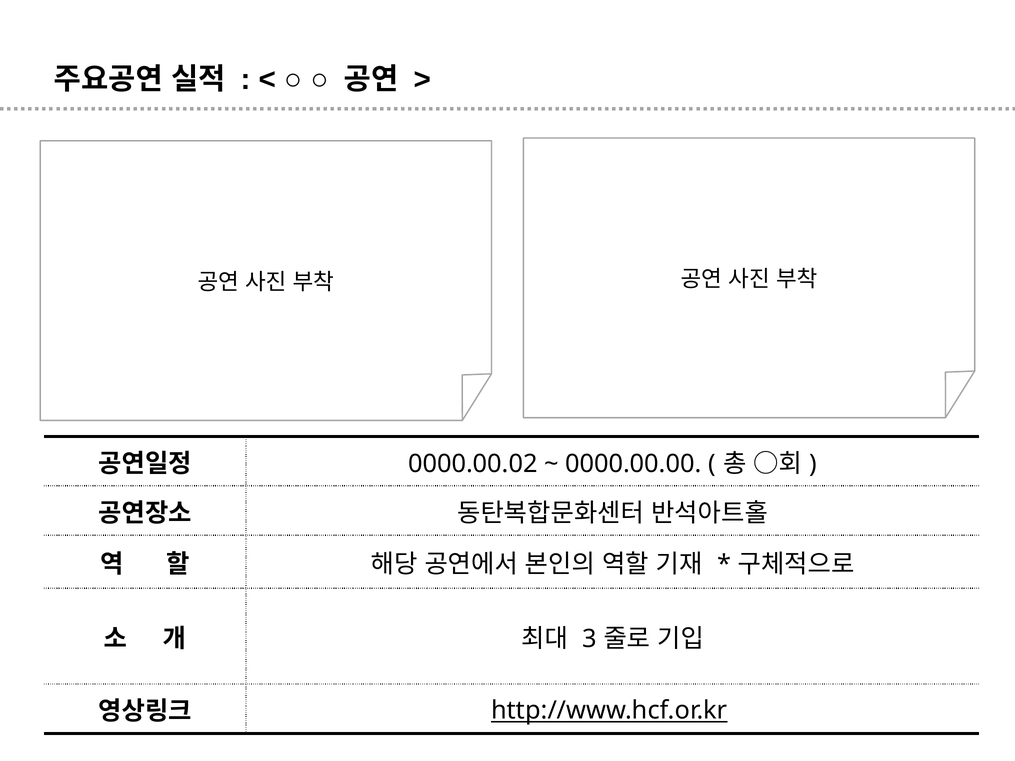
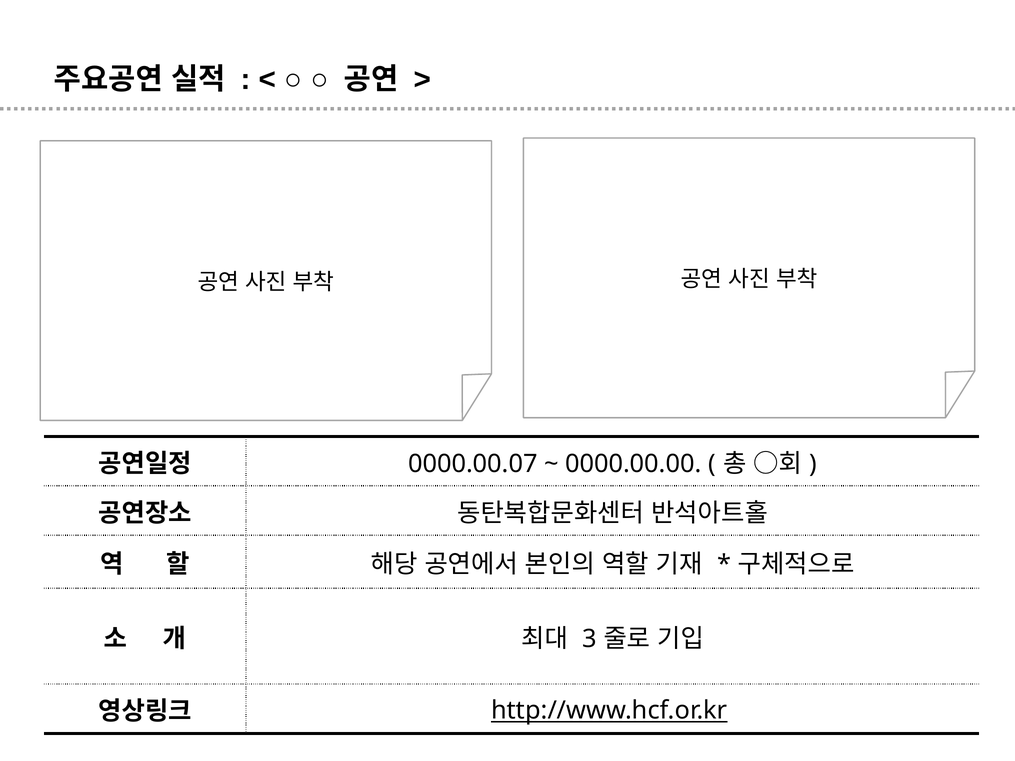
0000.00.02: 0000.00.02 -> 0000.00.07
